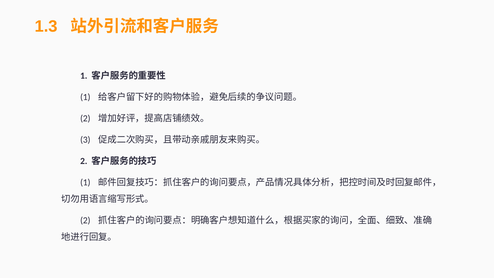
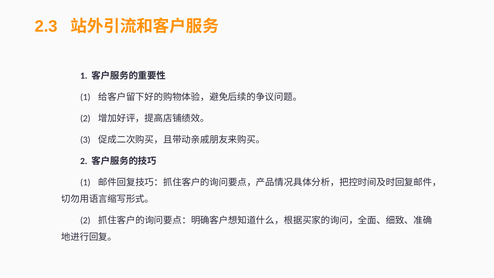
1.3: 1.3 -> 2.3
